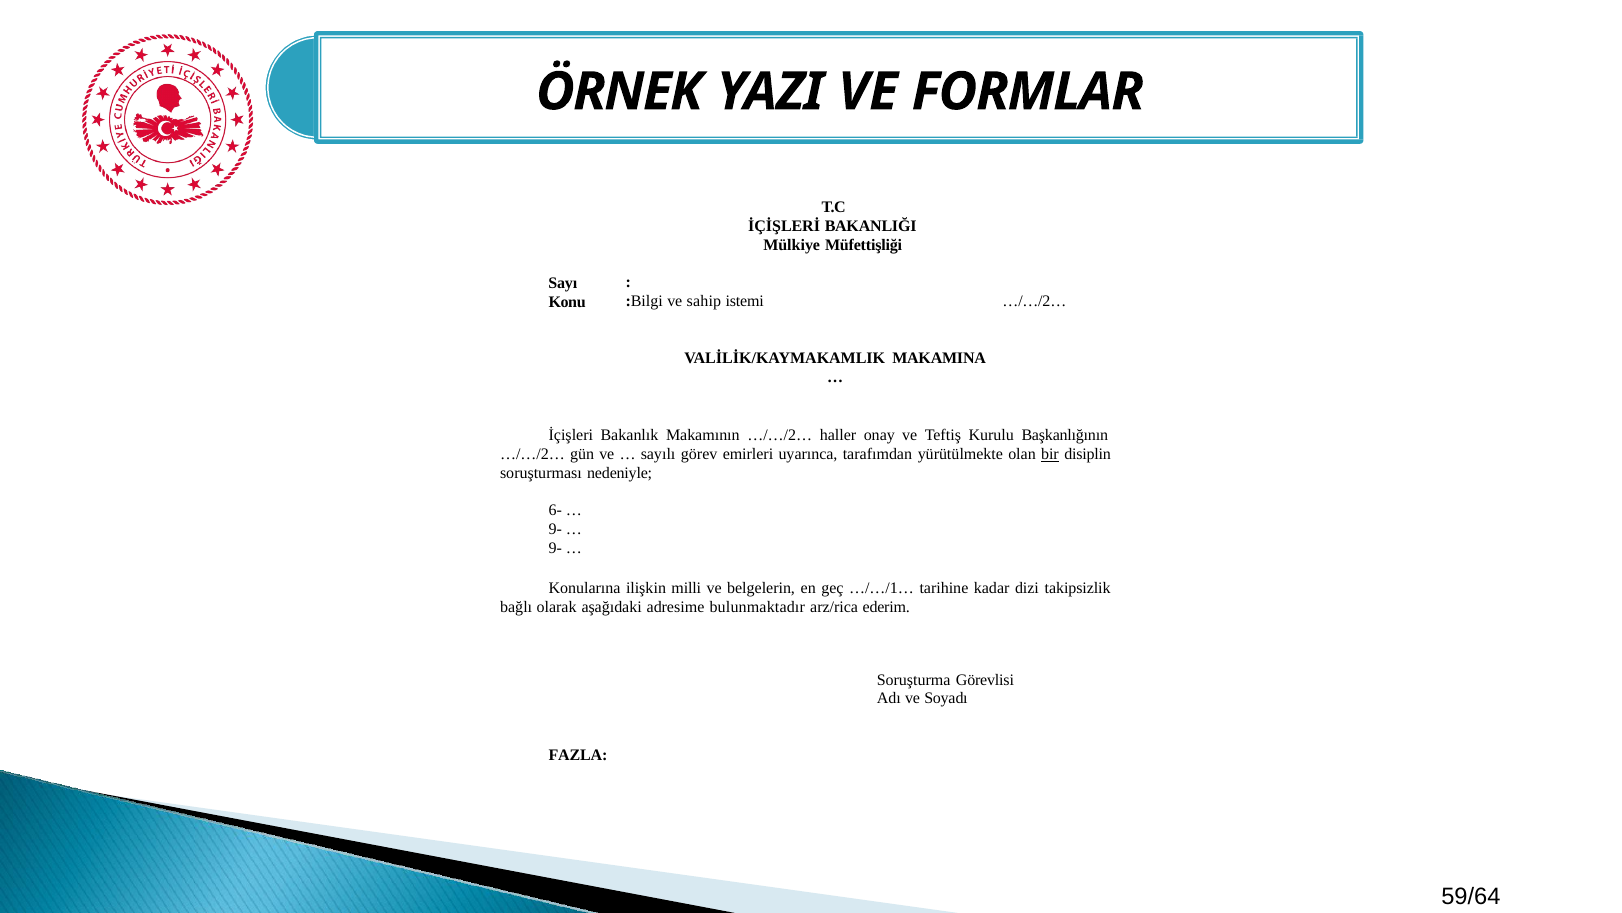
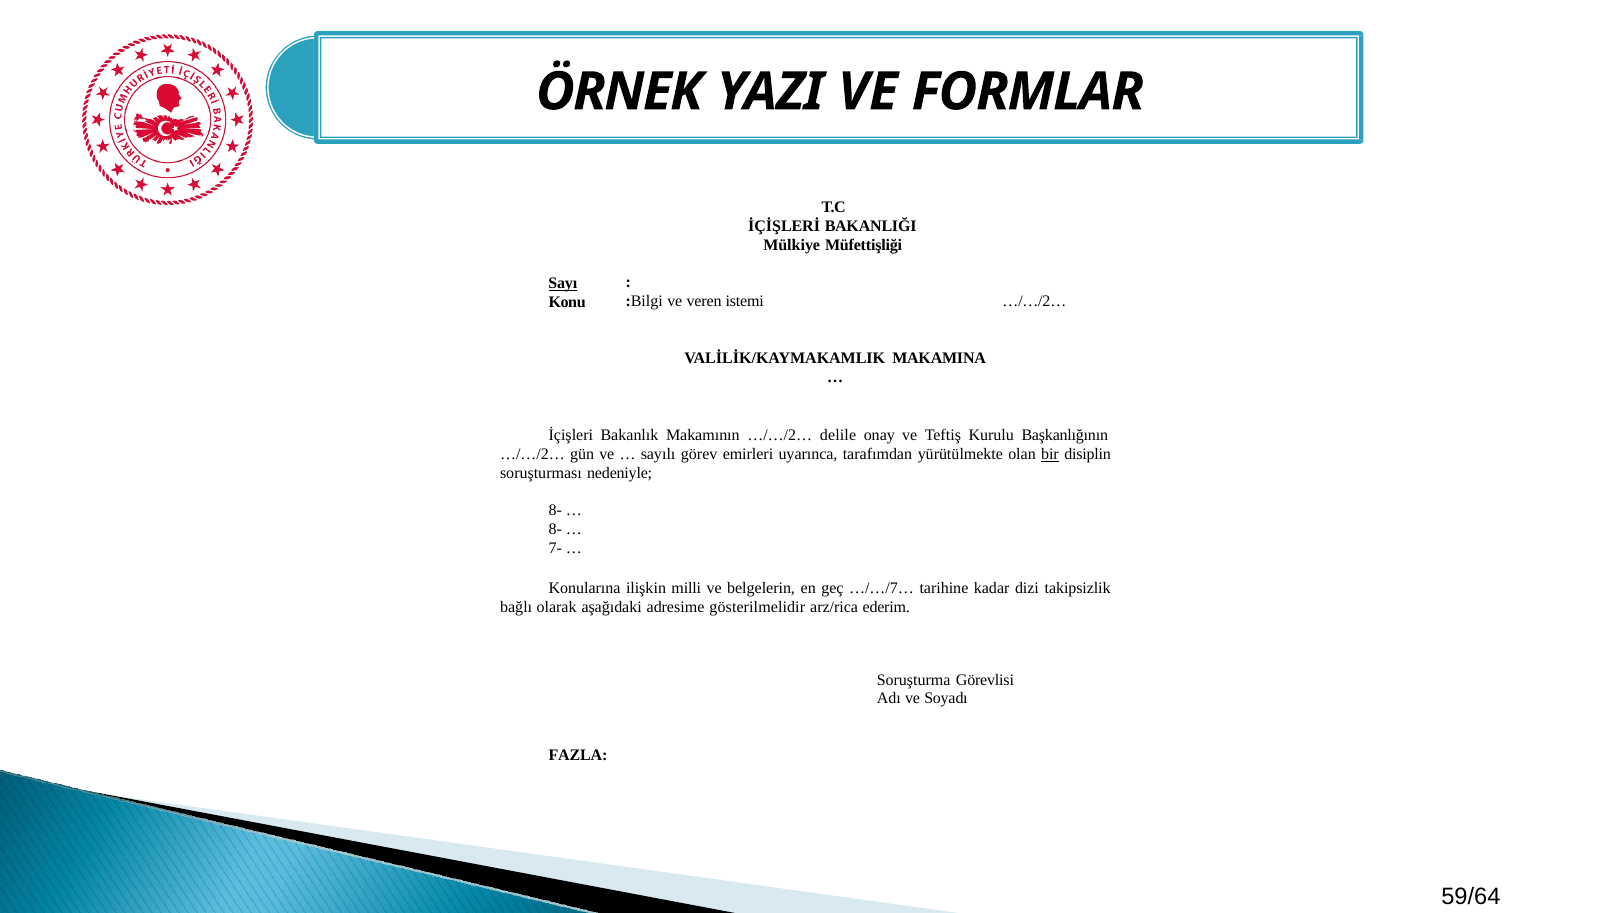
Sayı underline: none -> present
sahip: sahip -> veren
haller: haller -> delile
6- at (555, 510): 6- -> 8-
9- at (555, 529): 9- -> 8-
9- at (555, 548): 9- -> 7-
…/…/1…: …/…/1… -> …/…/7…
bulunmaktadır: bulunmaktadır -> gösterilmelidir
